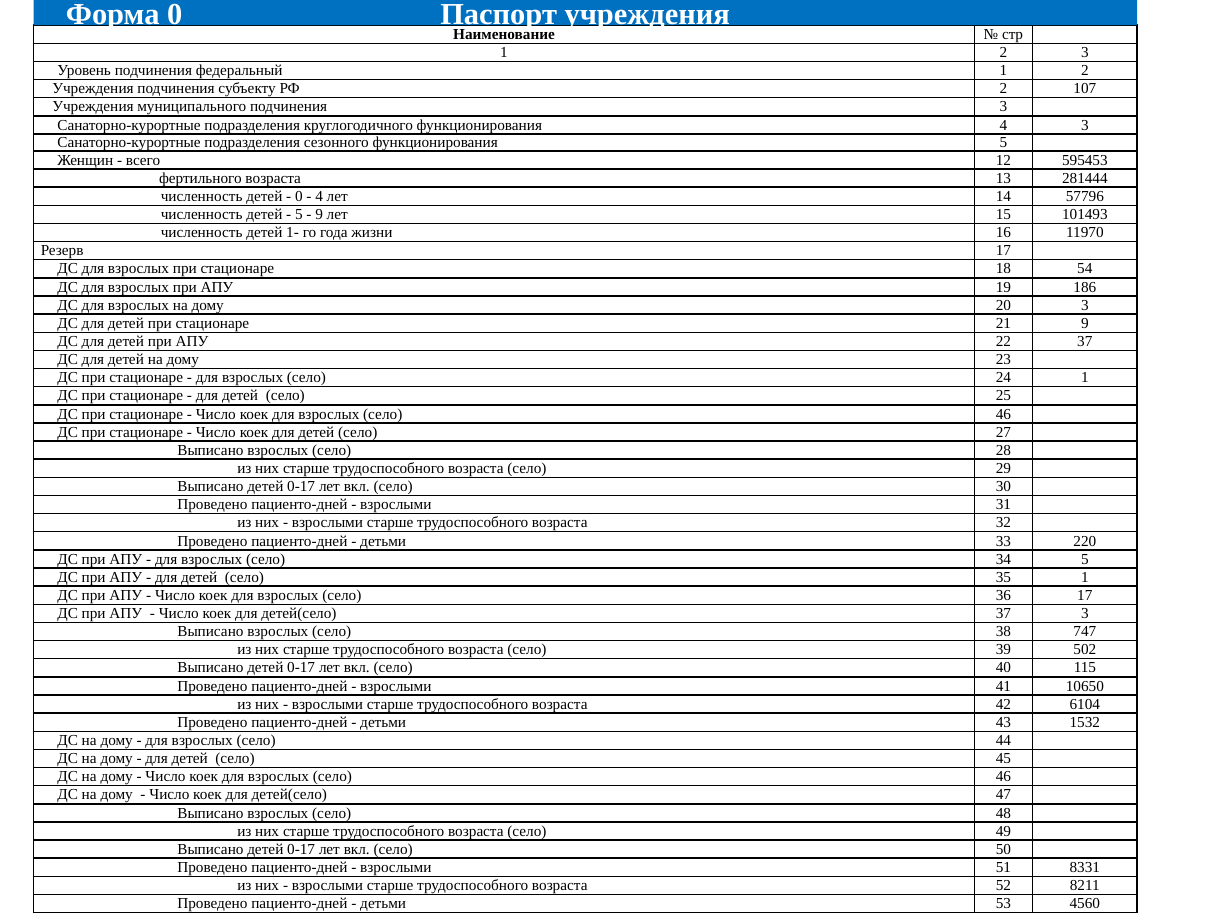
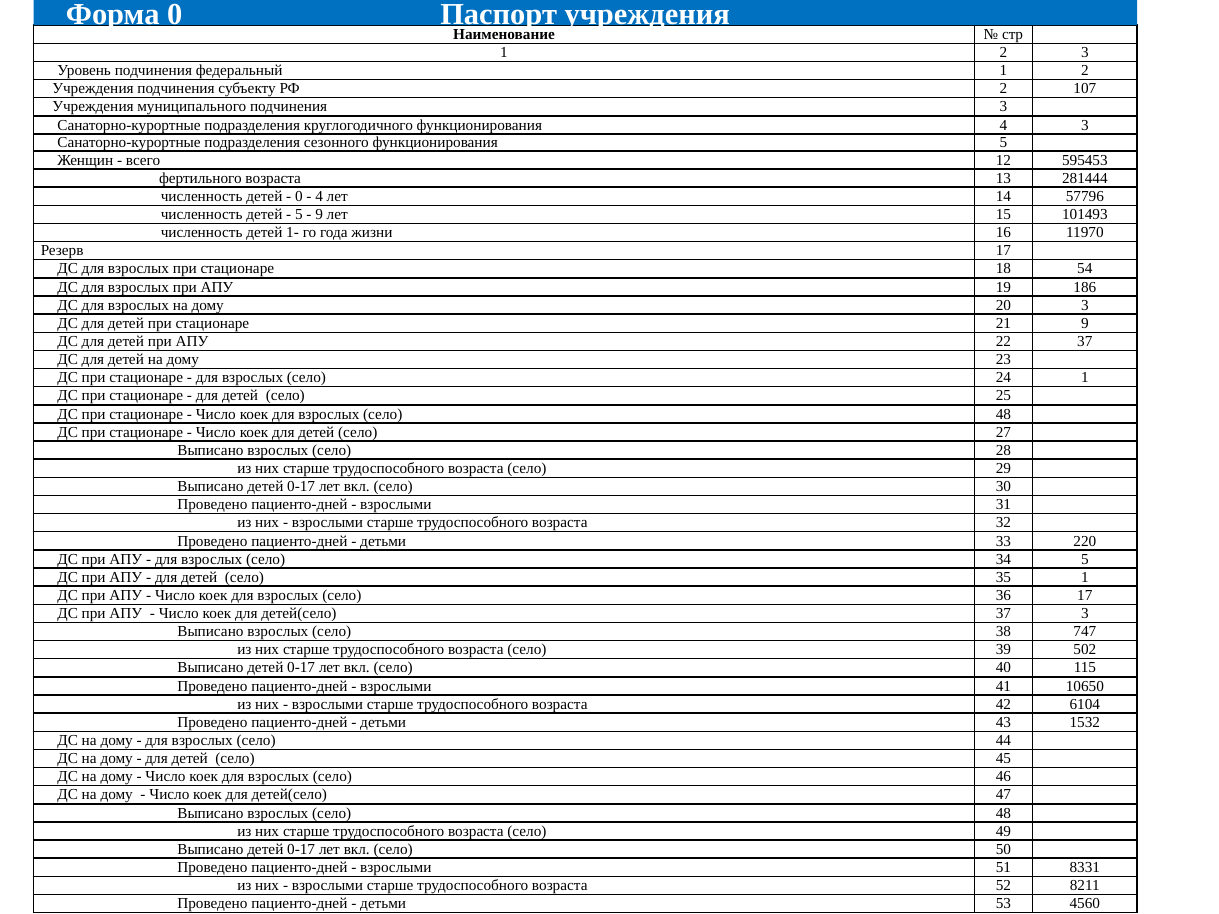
46 at (1003, 414): 46 -> 48
